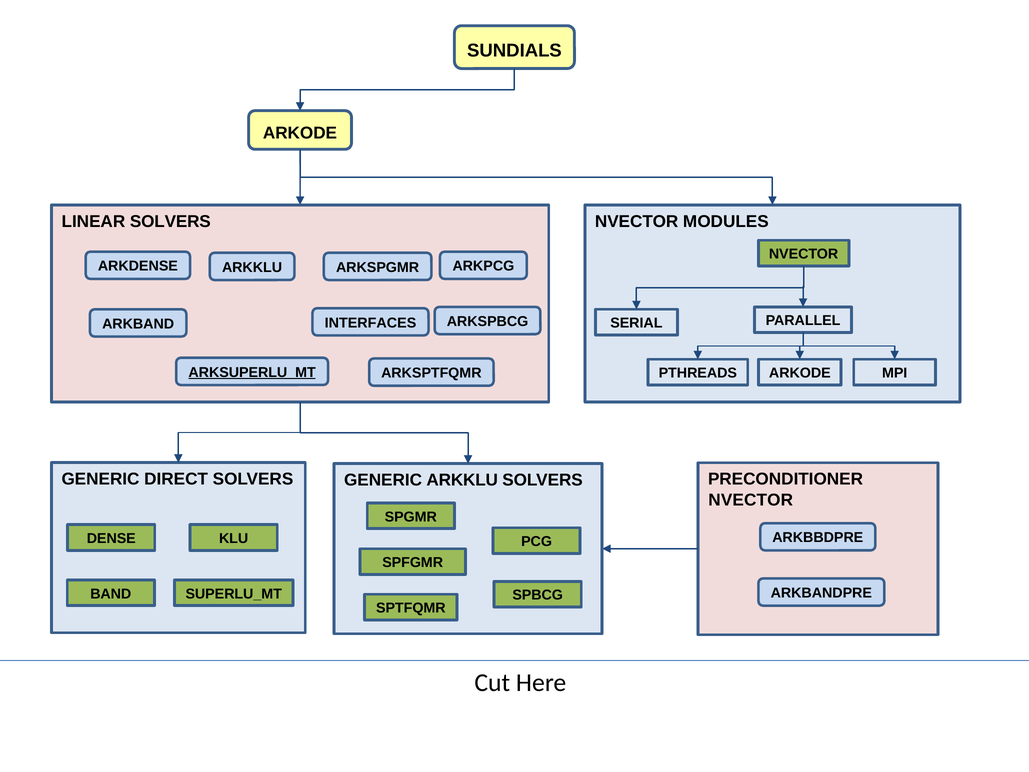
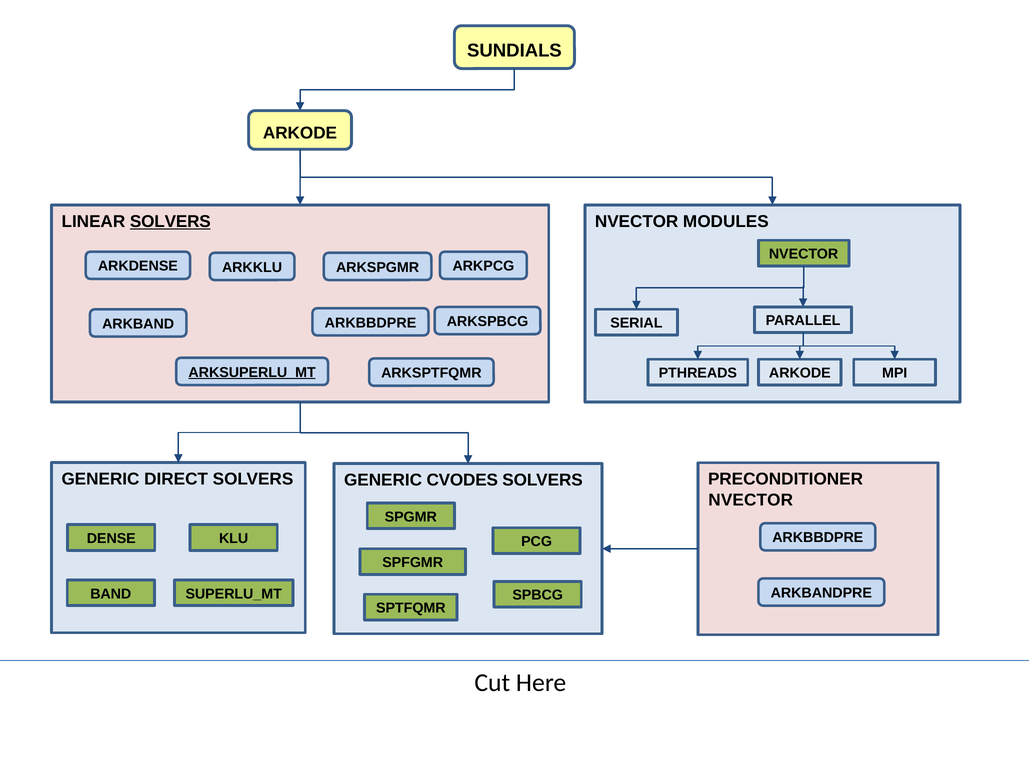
SOLVERS at (170, 221) underline: none -> present
INTERFACES at (370, 323): INTERFACES -> ARKBBDPRE
GENERIC ARKKLU: ARKKLU -> CVODES
